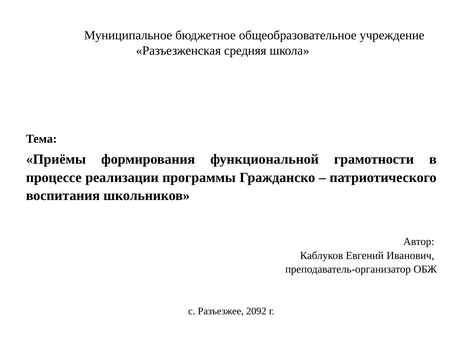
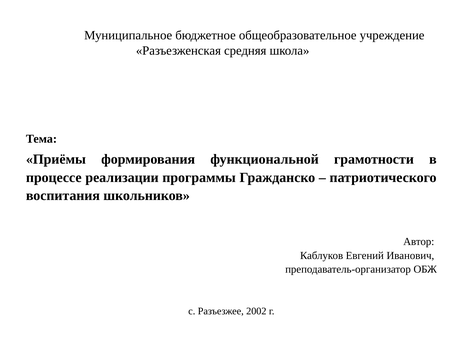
2092: 2092 -> 2002
